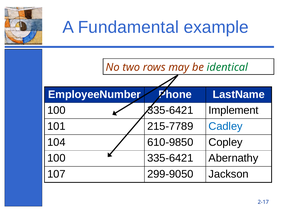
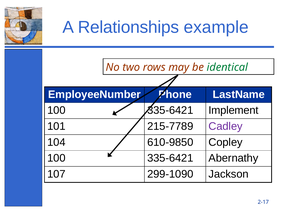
Fundamental: Fundamental -> Relationships
Cadley colour: blue -> purple
299-9050: 299-9050 -> 299-1090
